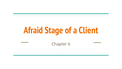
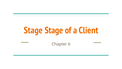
Afraid at (33, 30): Afraid -> Stage
